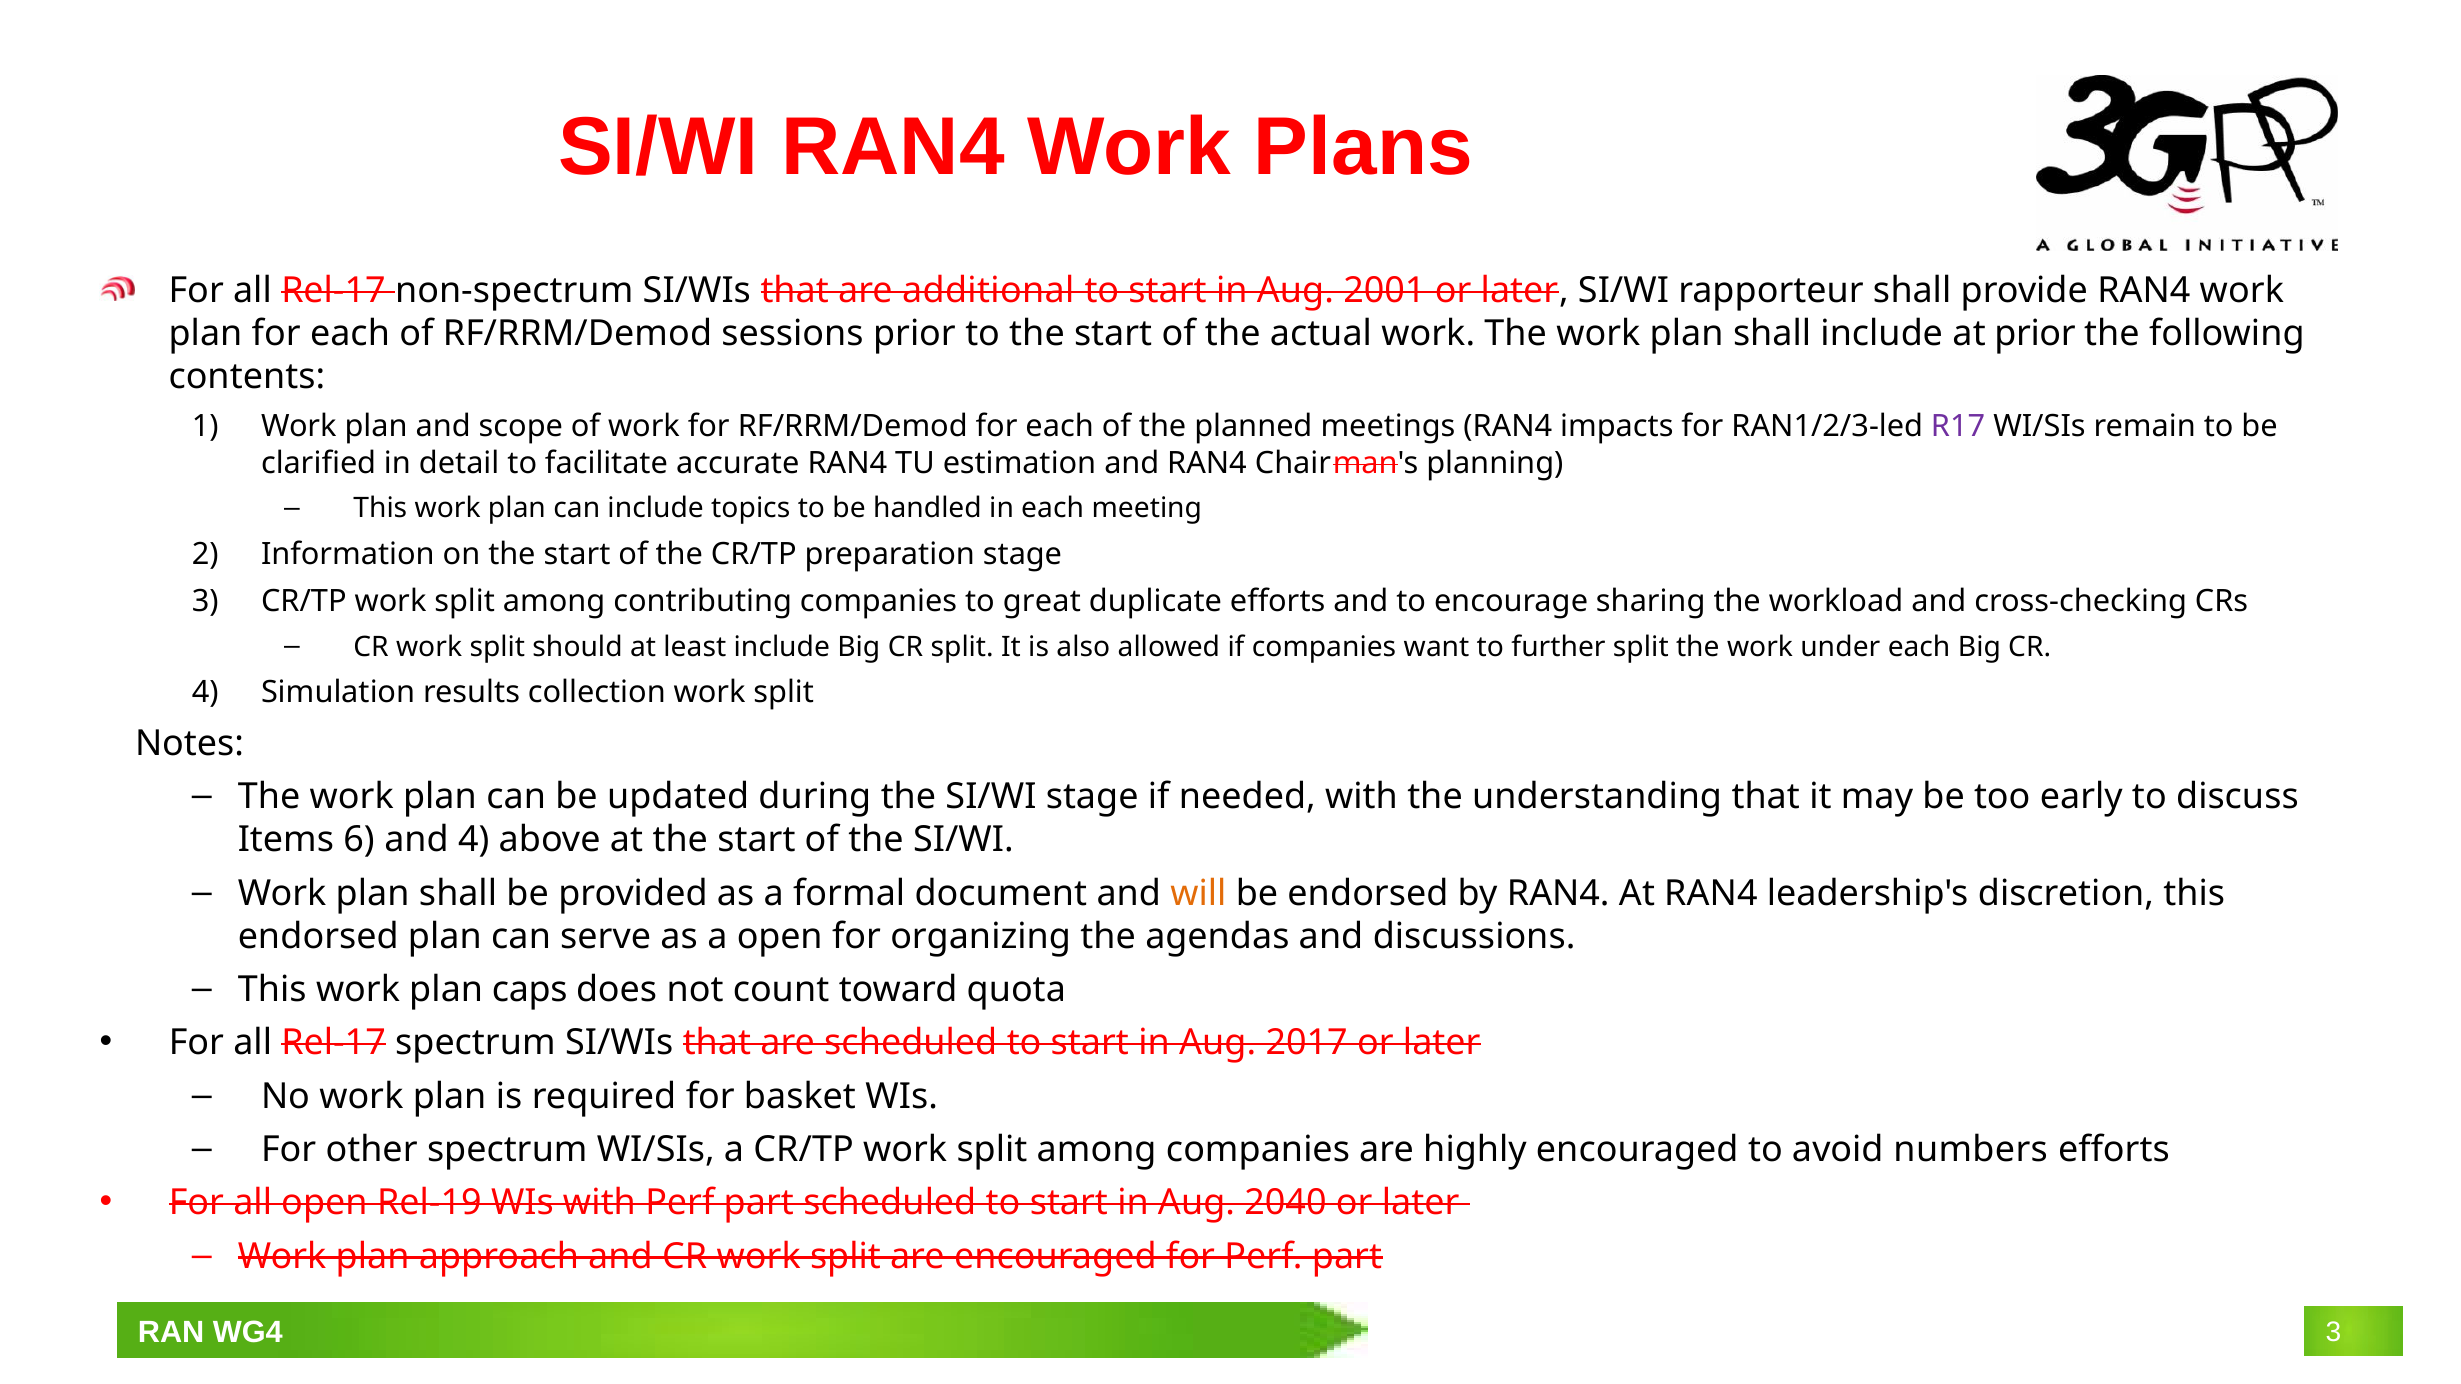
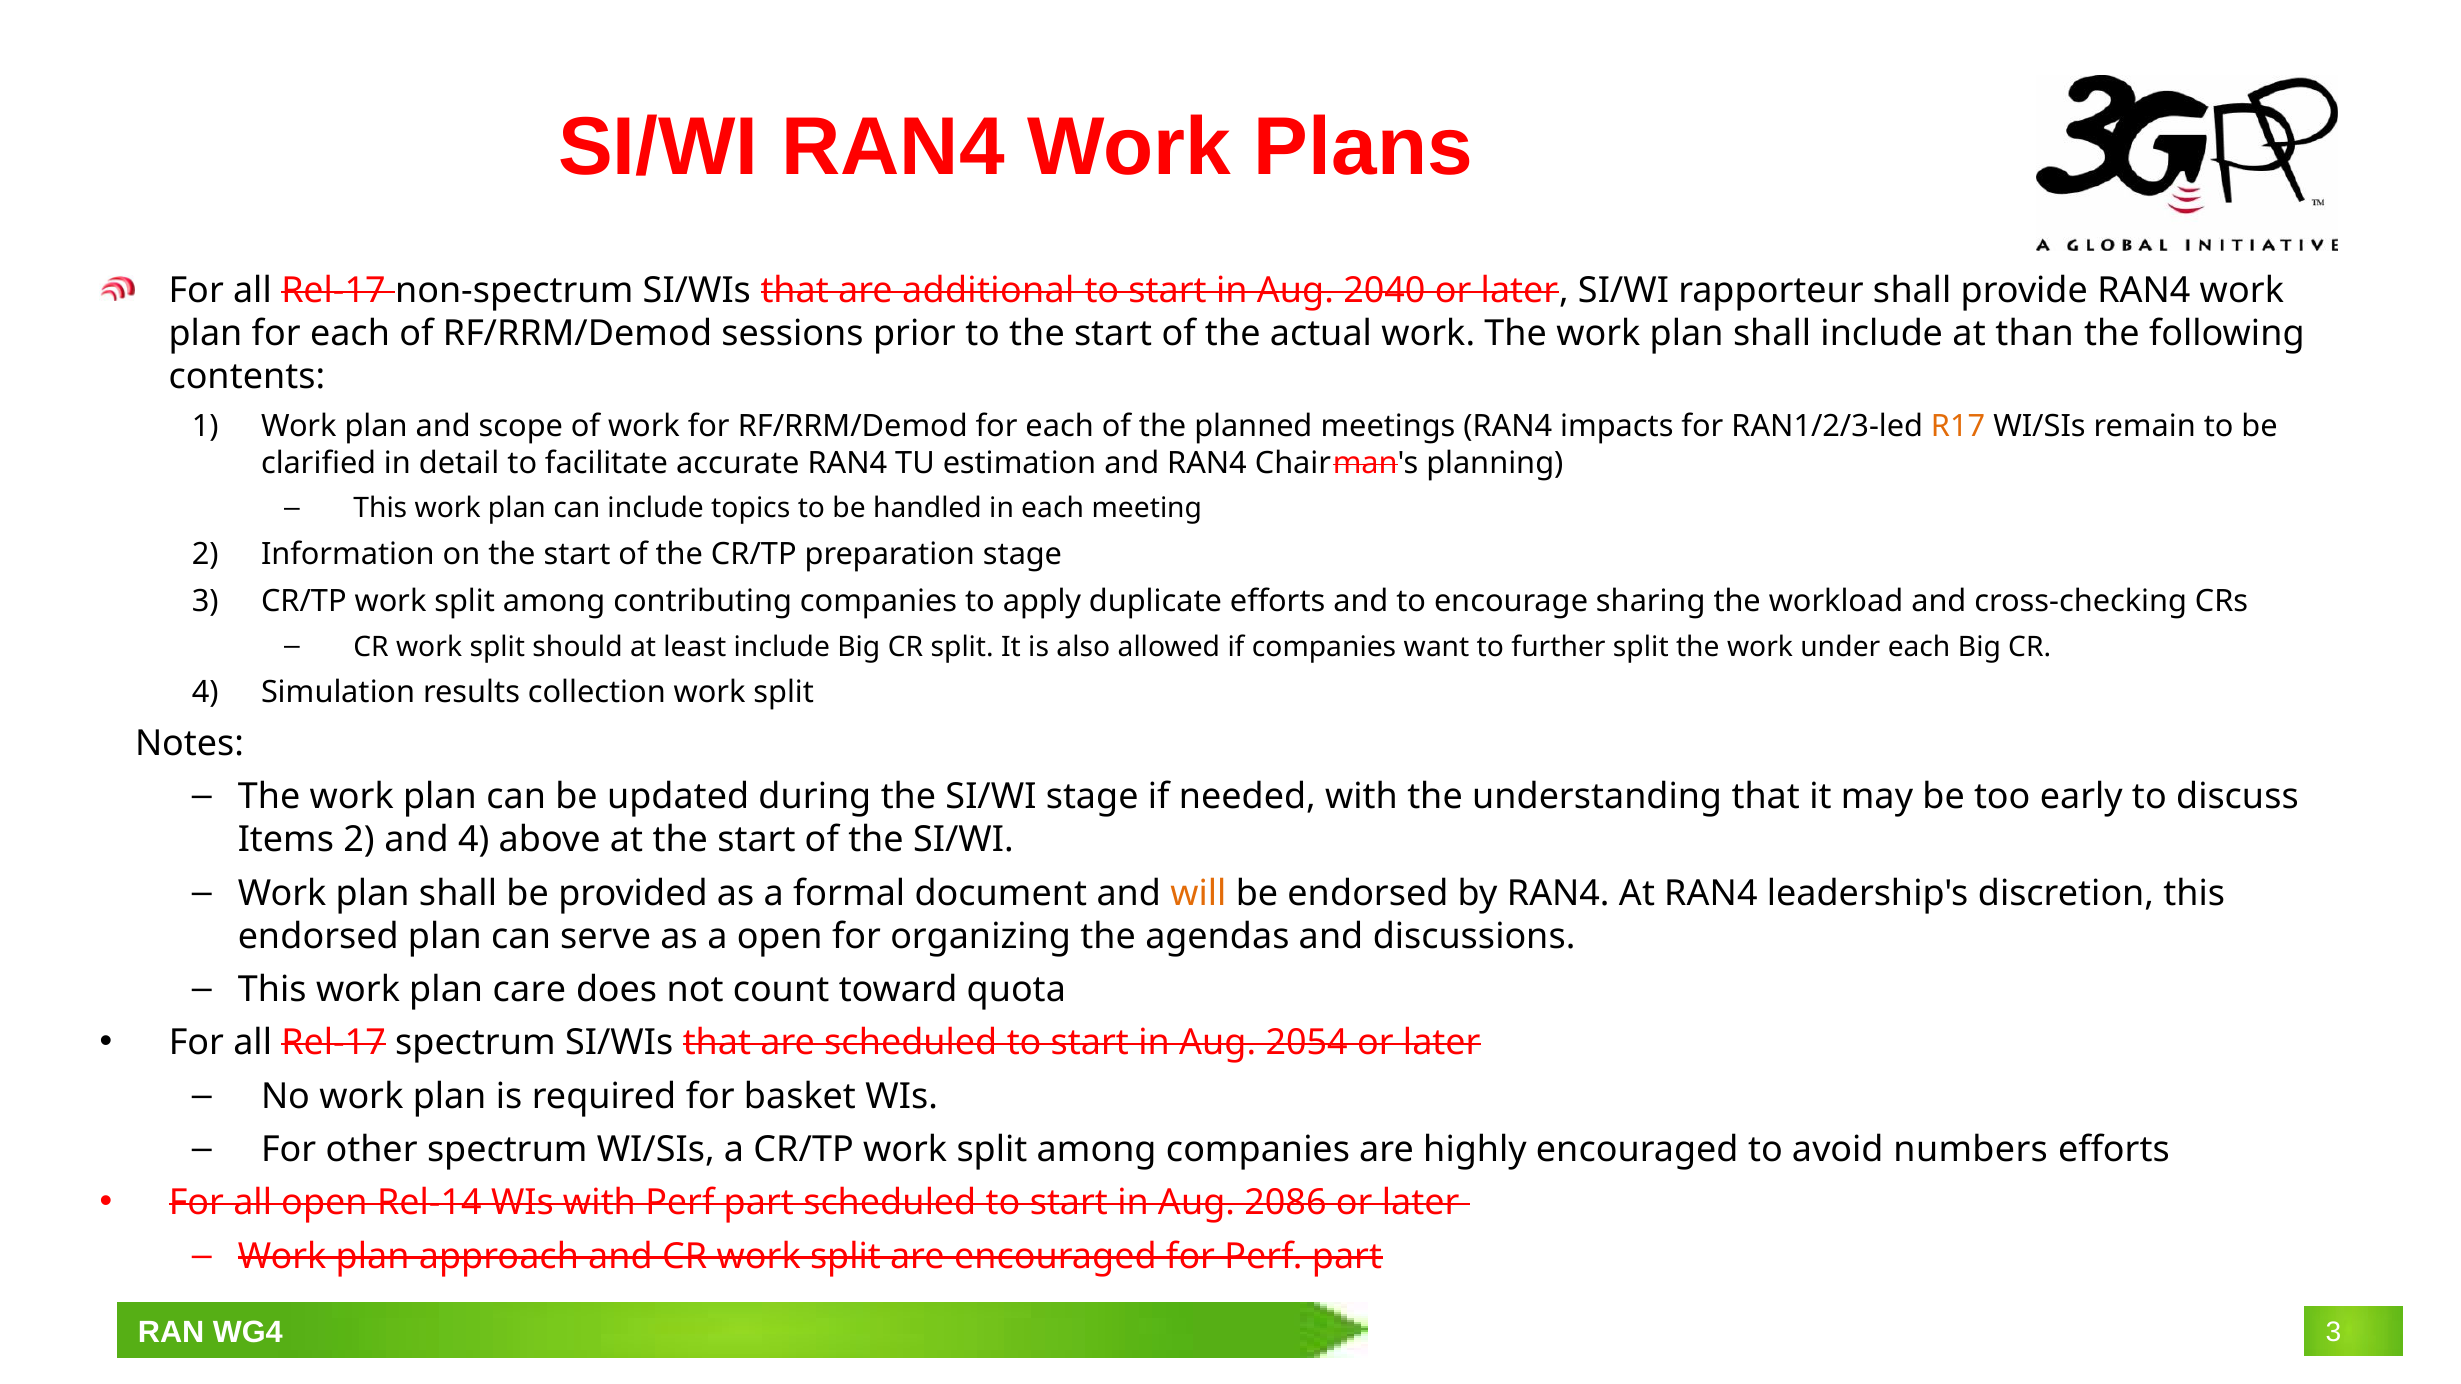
2001: 2001 -> 2040
at prior: prior -> than
R17 colour: purple -> orange
great: great -> apply
Items 6: 6 -> 2
caps: caps -> care
2017: 2017 -> 2054
Rel-19: Rel-19 -> Rel-14
2040: 2040 -> 2086
